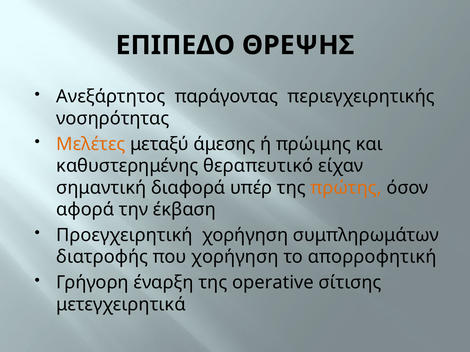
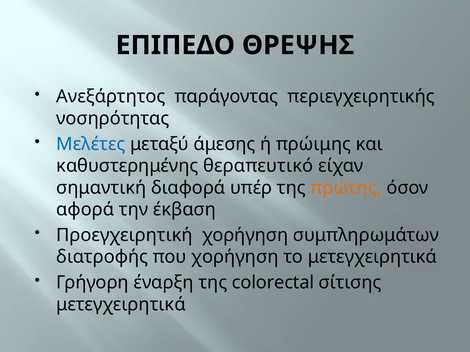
Μελέτες colour: orange -> blue
το απορροφητική: απορροφητική -> μετεγχειρητικά
operative: operative -> colorectal
